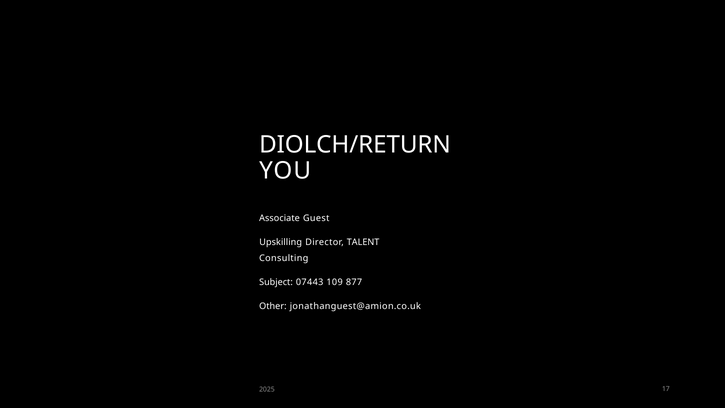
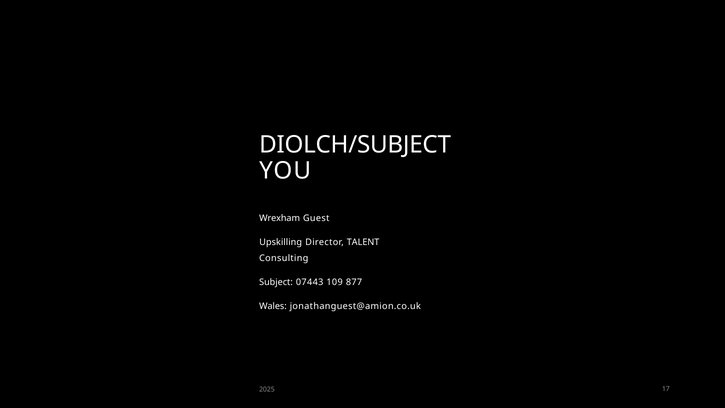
DIOLCH/RETURN: DIOLCH/RETURN -> DIOLCH/SUBJECT
Associate: Associate -> Wrexham
Other: Other -> Wales
